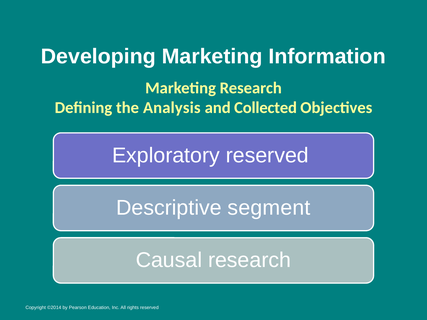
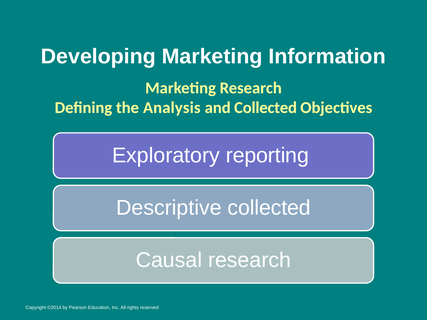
reserved at (267, 156): reserved -> reporting
segment at (269, 208): segment -> collected
